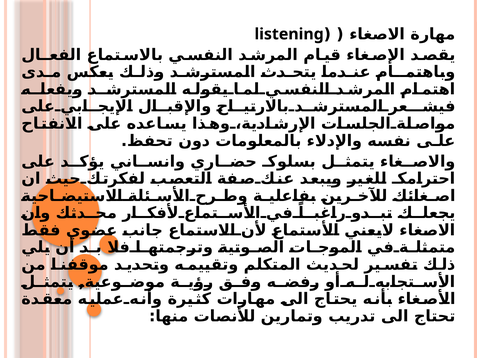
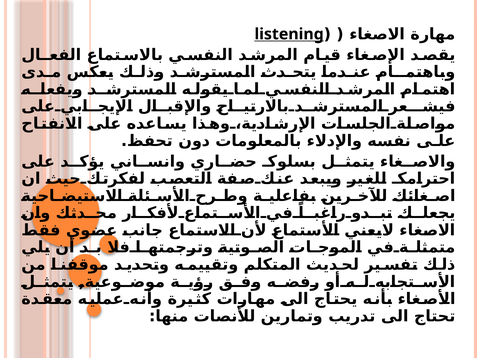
listening underline: none -> present
